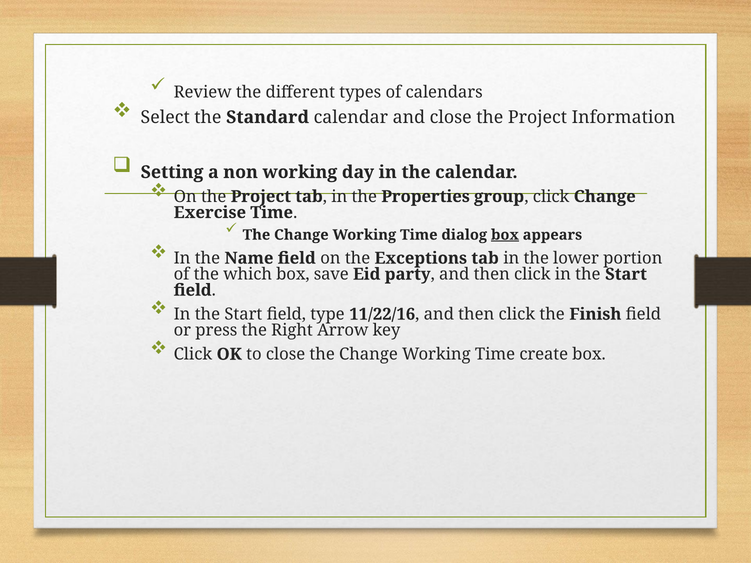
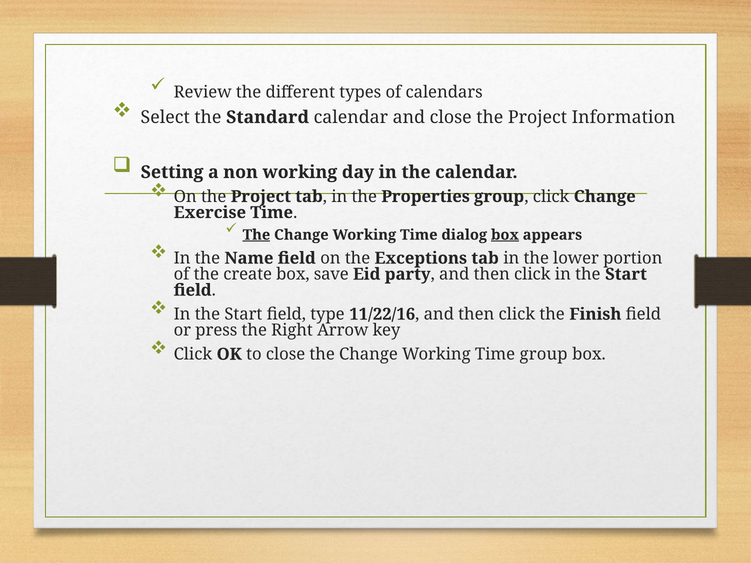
The at (256, 235) underline: none -> present
which: which -> create
Time create: create -> group
